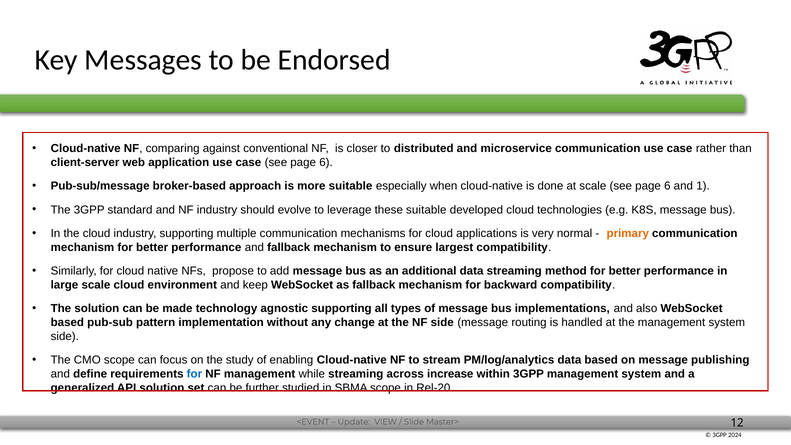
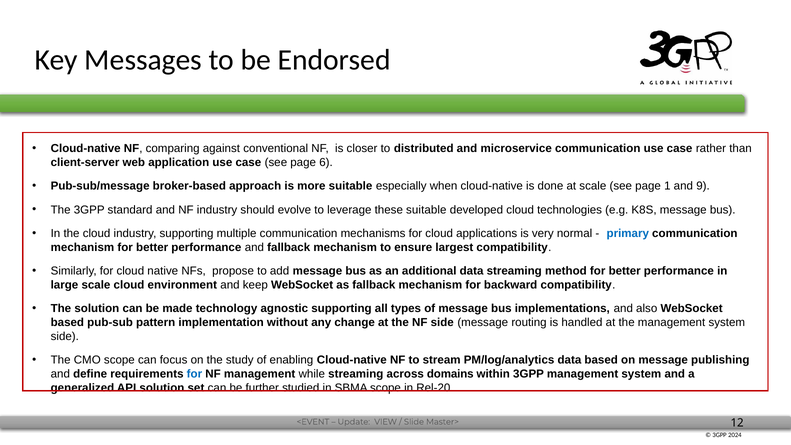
scale see page 6: 6 -> 1
1: 1 -> 9
primary colour: orange -> blue
increase: increase -> domains
